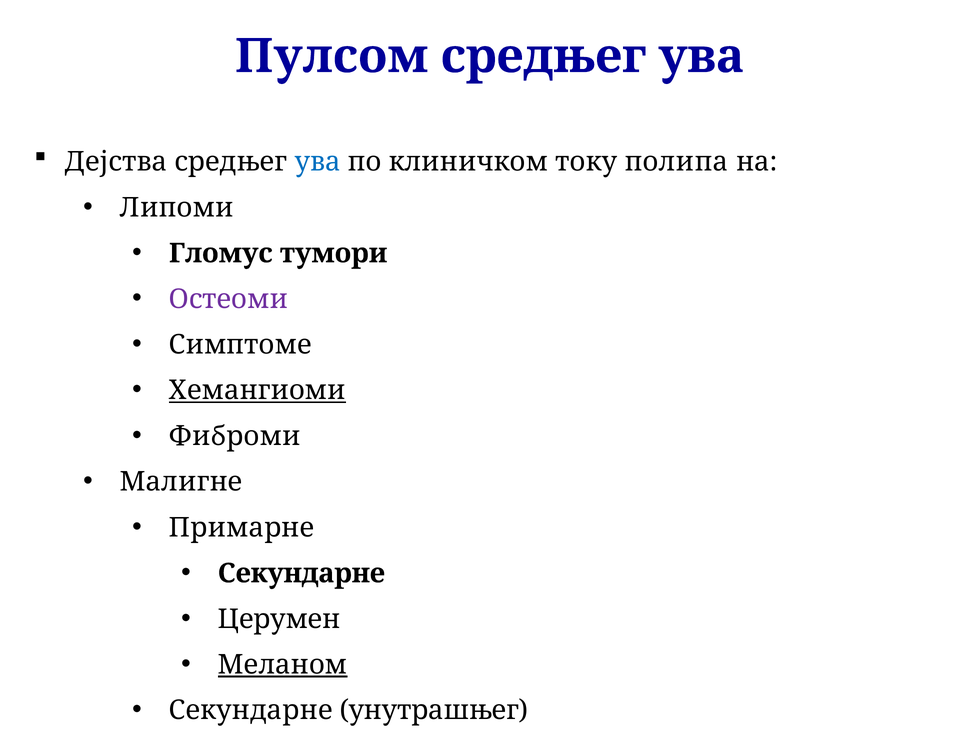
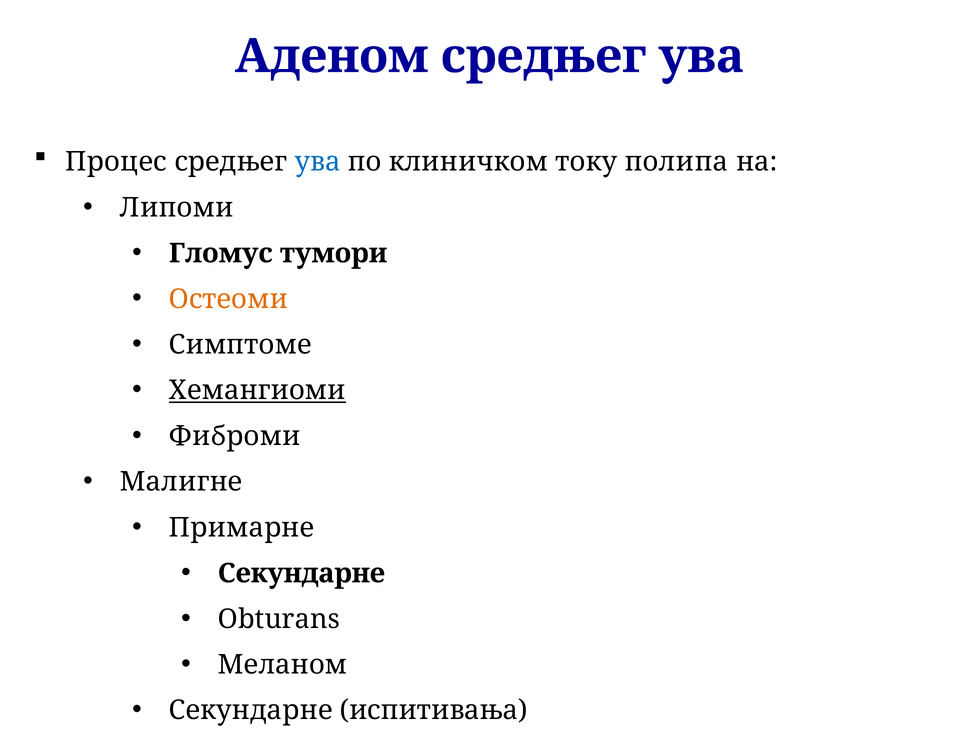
Пулсом: Пулсом -> Аденом
Дејства: Дејства -> Процес
Остеоми colour: purple -> orange
Церумен: Церумен -> Obturans
Меланом underline: present -> none
унутрашњег: унутрашњег -> испитивања
